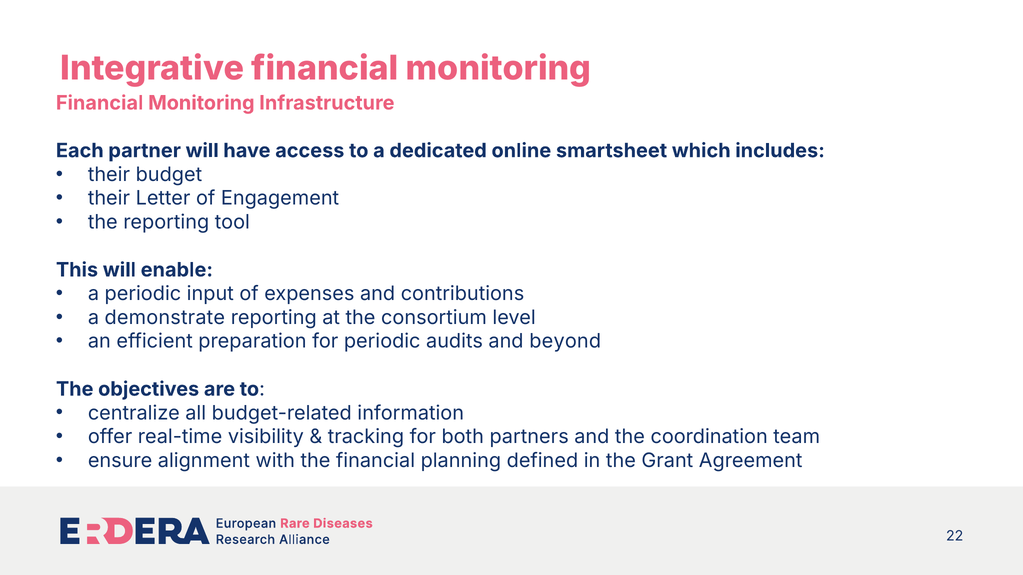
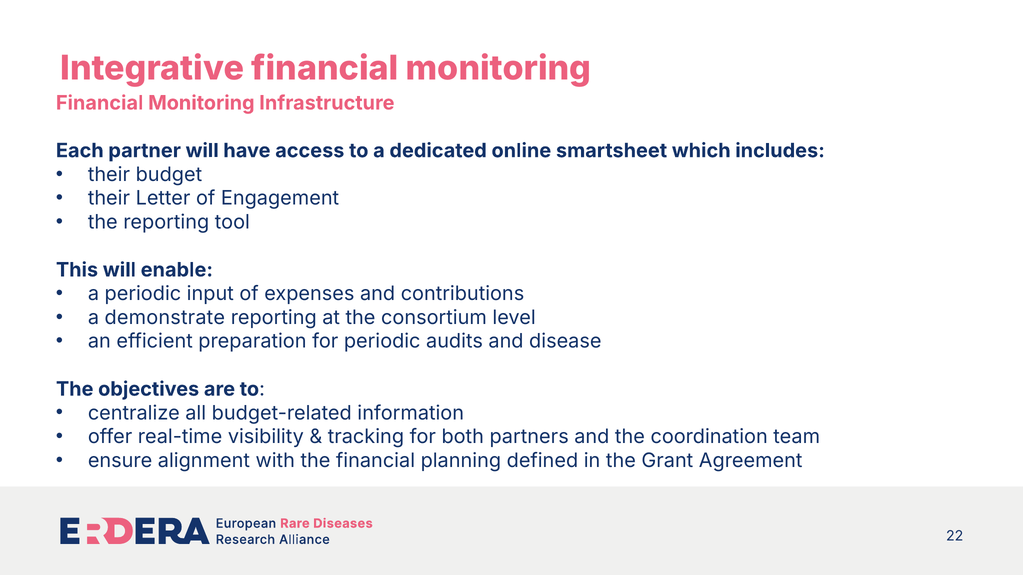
beyond: beyond -> disease
